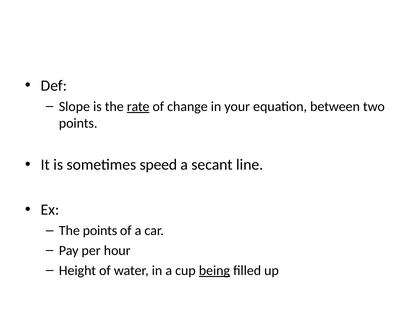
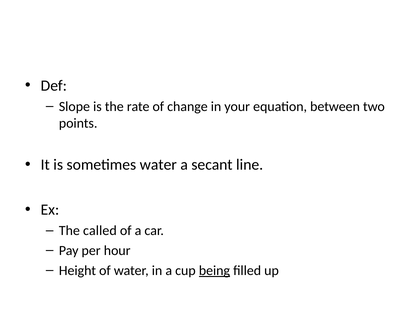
rate underline: present -> none
sometimes speed: speed -> water
The points: points -> called
